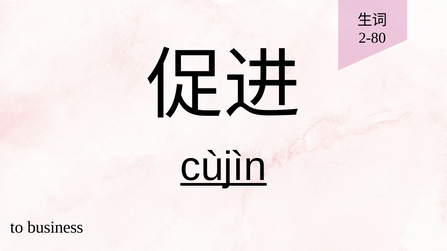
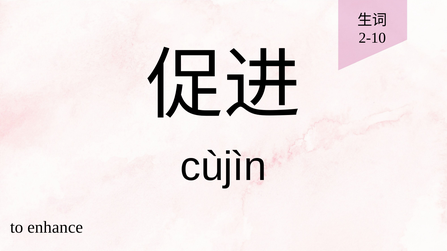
2-80: 2-80 -> 2-10
cùjìn underline: present -> none
business: business -> enhance
